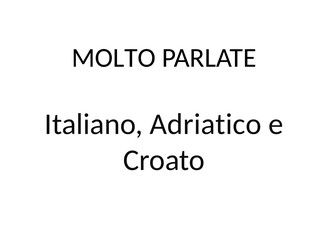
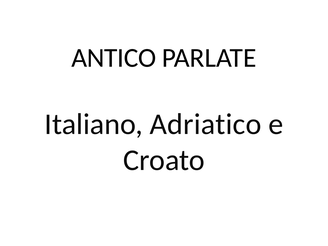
MOLTO: MOLTO -> ANTICO
